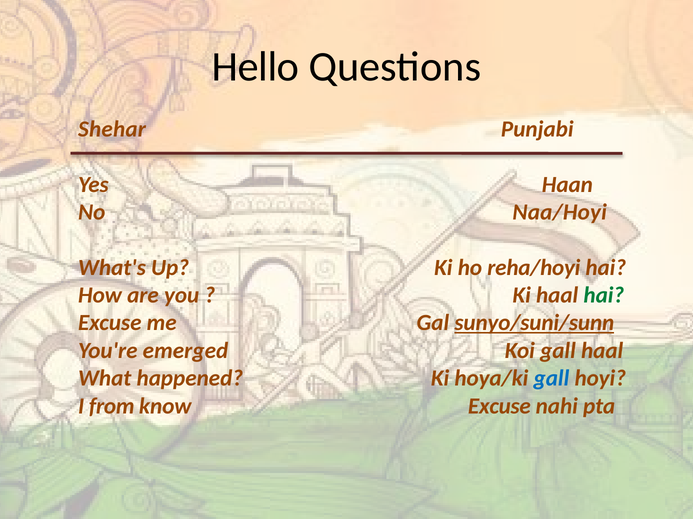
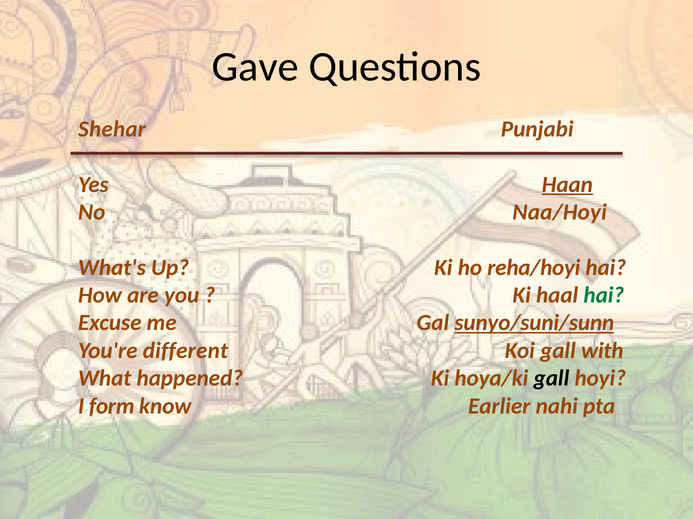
Hello: Hello -> Gave
Haan underline: none -> present
emerged: emerged -> different
gall haal: haal -> with
gall at (551, 379) colour: blue -> black
from: from -> form
know Excuse: Excuse -> Earlier
